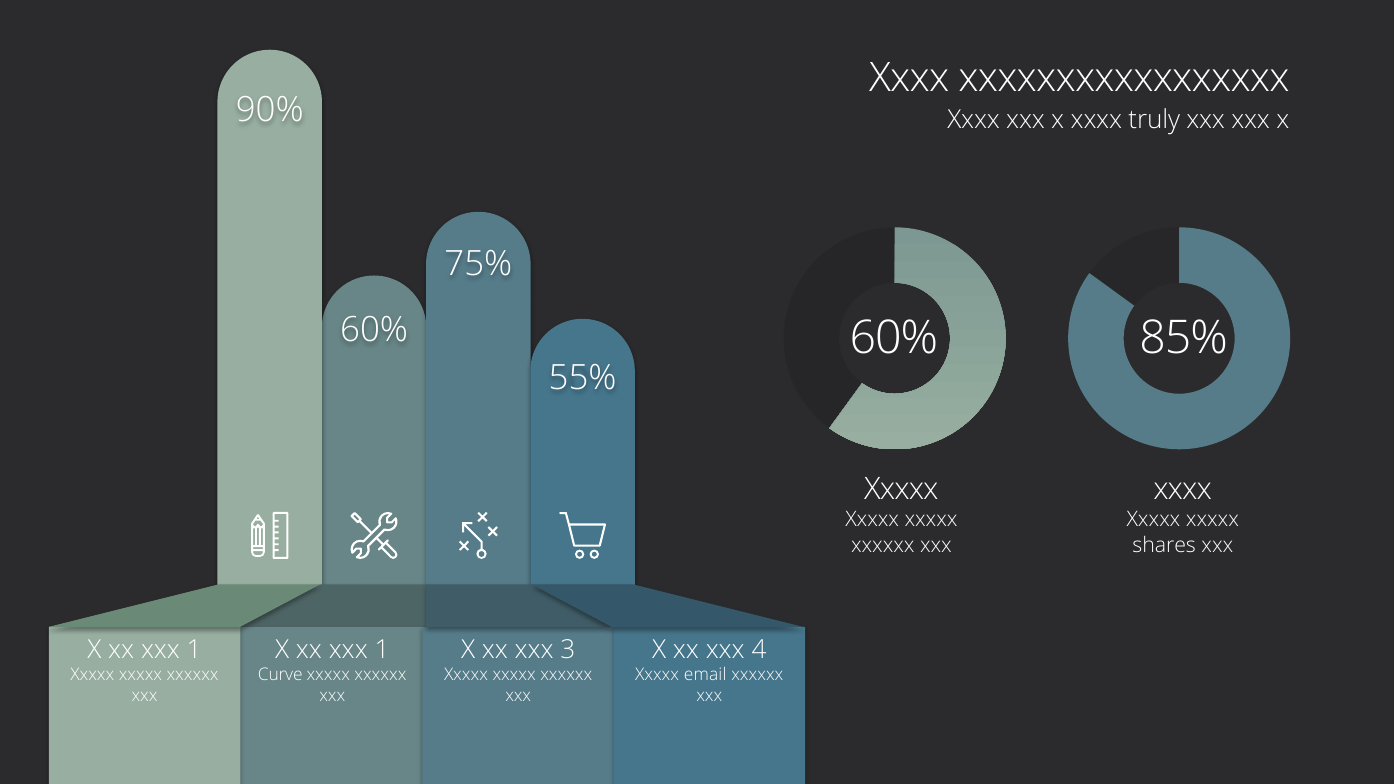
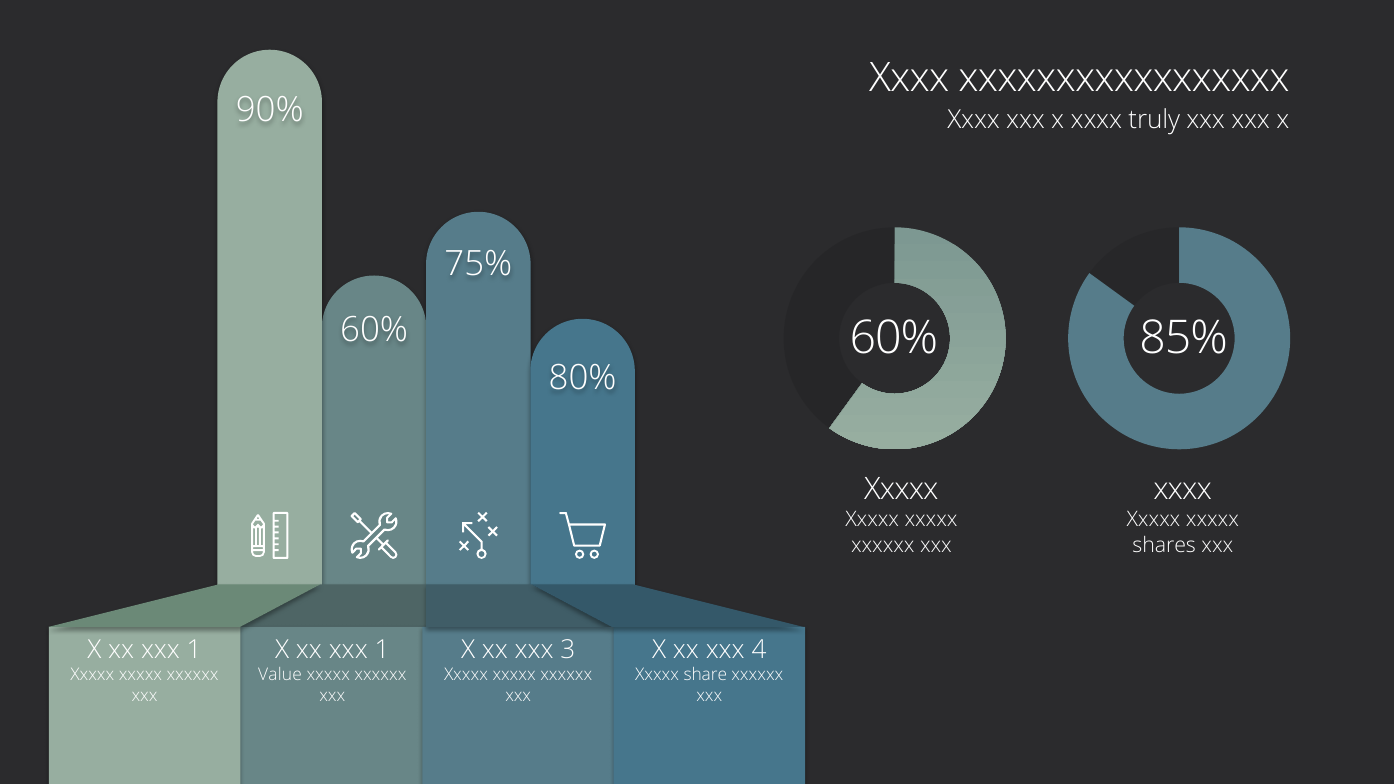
55%: 55% -> 80%
Curve: Curve -> Value
email: email -> share
